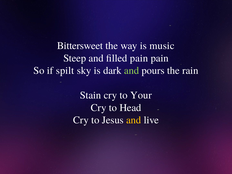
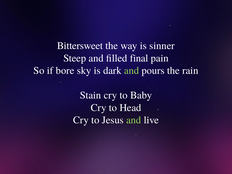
music: music -> sinner
filled pain: pain -> final
spilt: spilt -> bore
Your: Your -> Baby
and at (134, 120) colour: yellow -> light green
